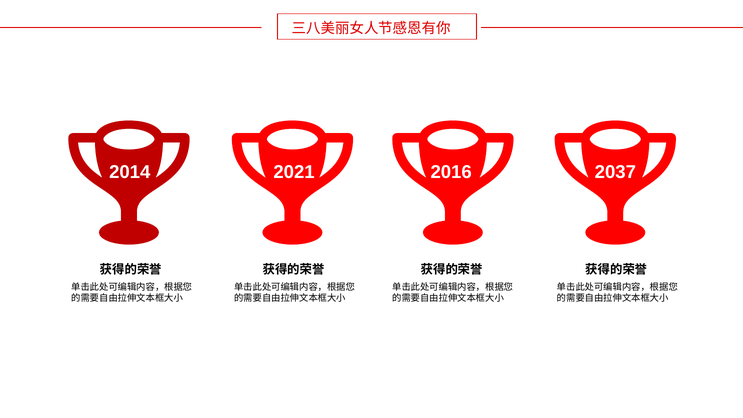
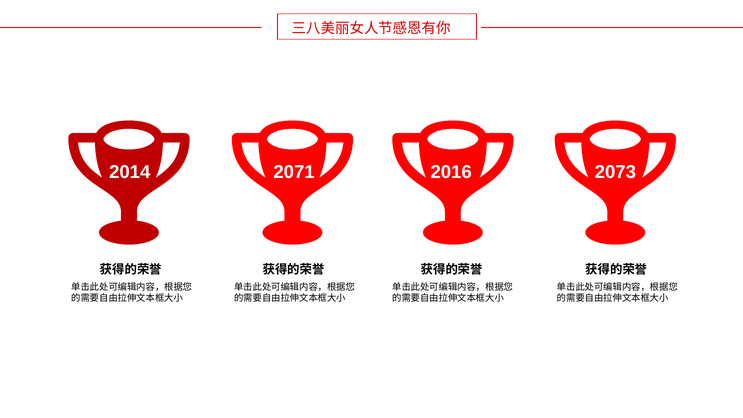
2021: 2021 -> 2071
2037: 2037 -> 2073
